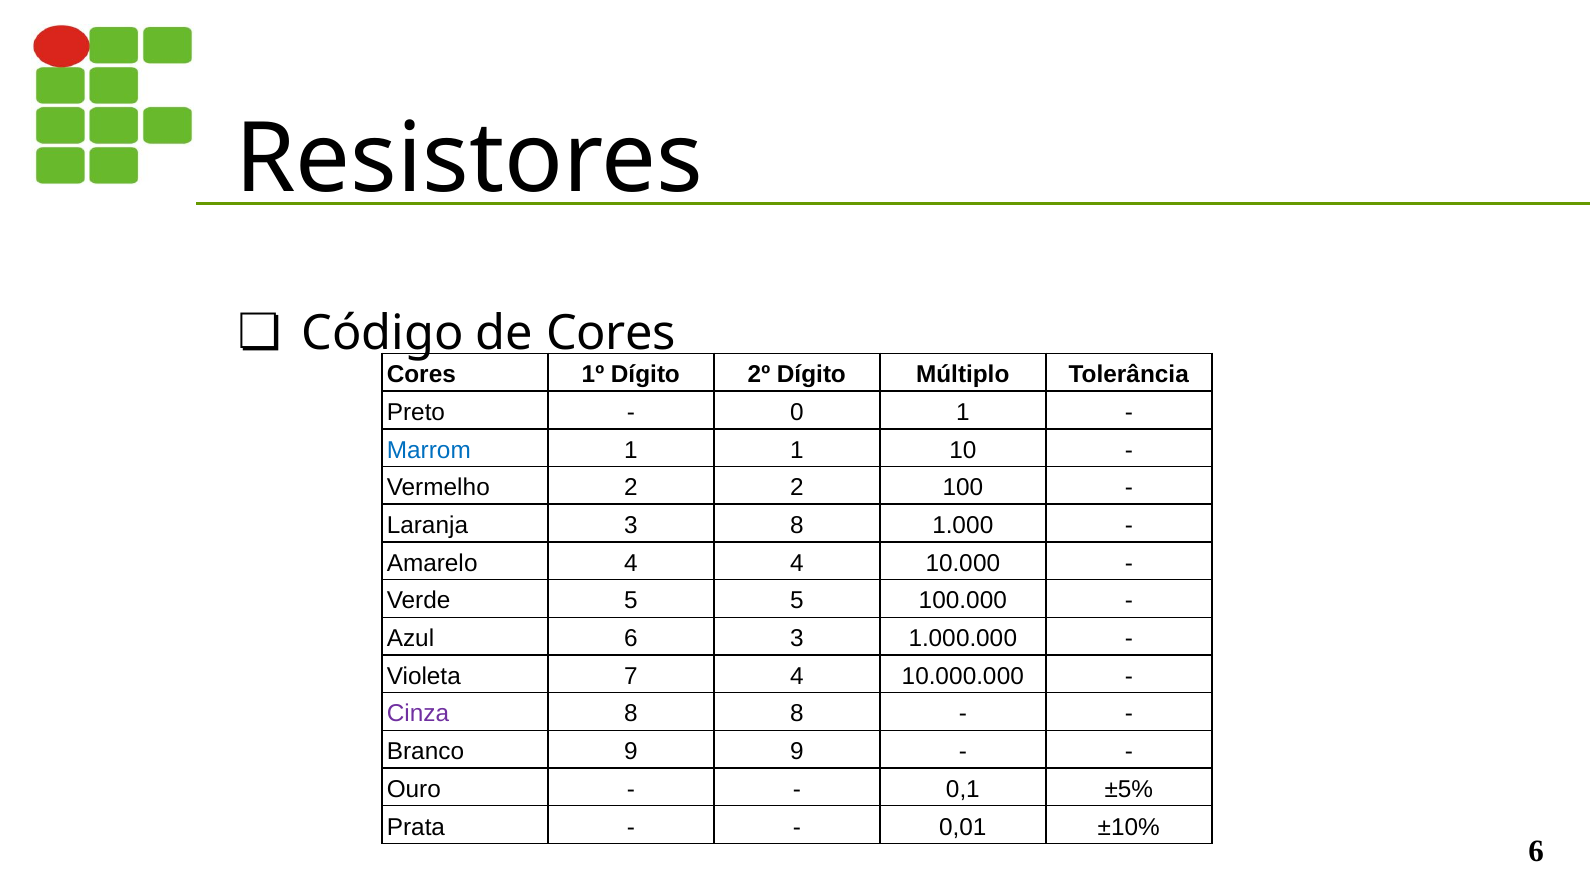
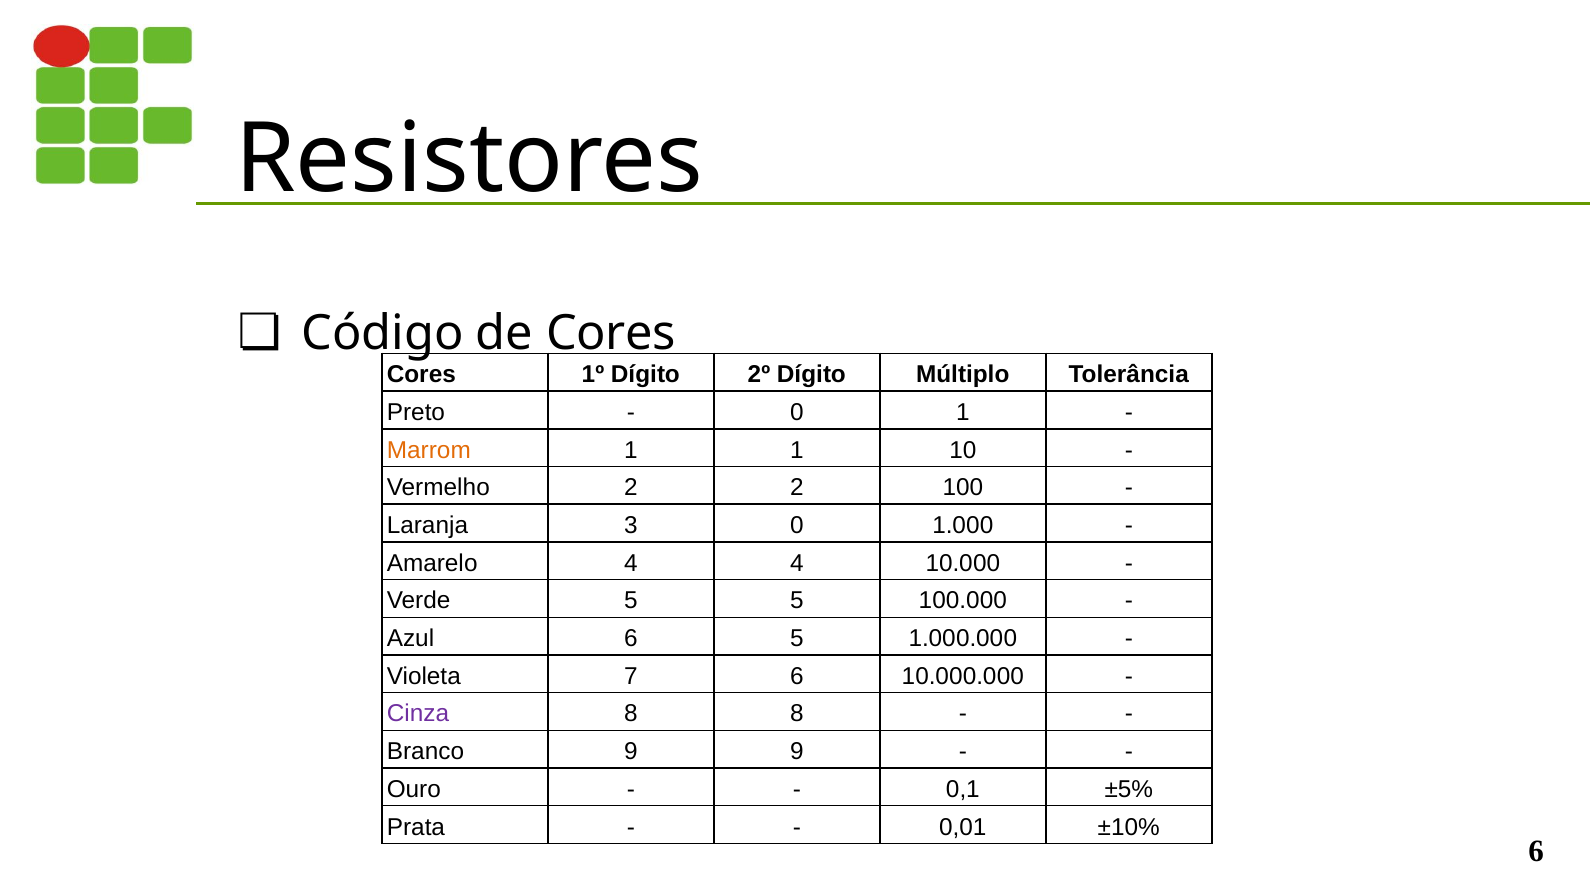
Marrom colour: blue -> orange
3 8: 8 -> 0
6 3: 3 -> 5
7 4: 4 -> 6
